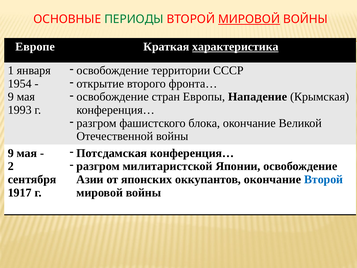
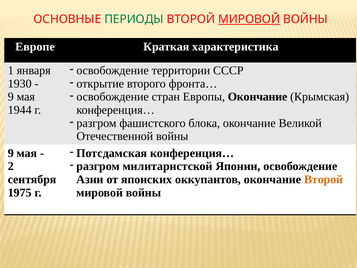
характеристика underline: present -> none
1954: 1954 -> 1930
Европы Нападение: Нападение -> Окончание
1993: 1993 -> 1944
Второй at (324, 179) colour: blue -> orange
1917: 1917 -> 1975
